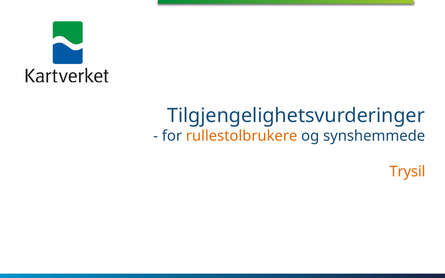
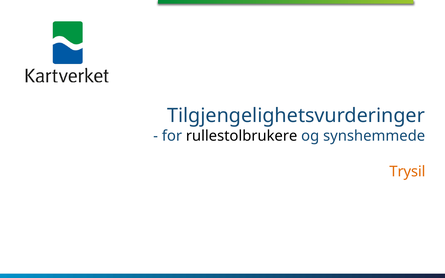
rullestolbrukere colour: orange -> black
